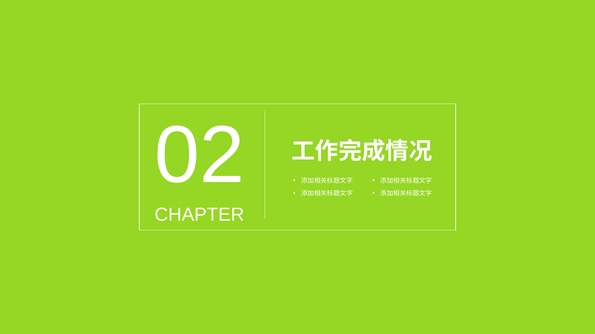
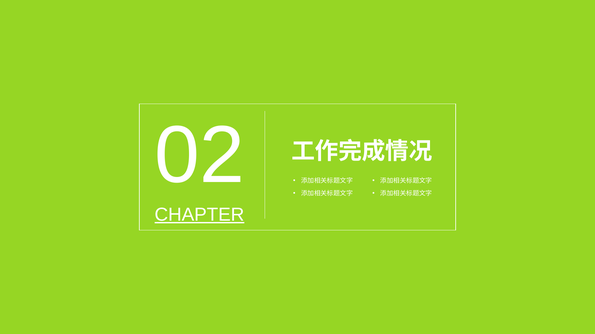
CHAPTER underline: none -> present
